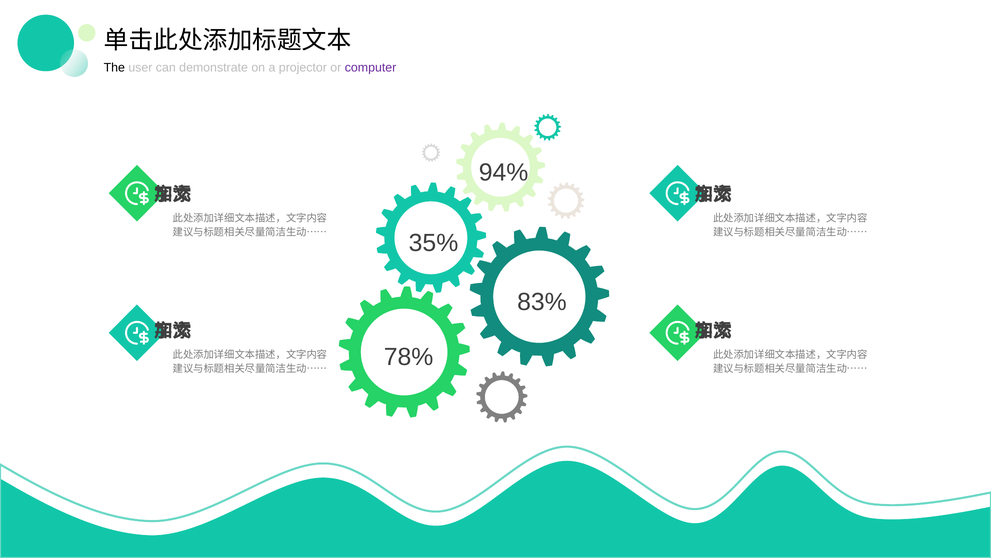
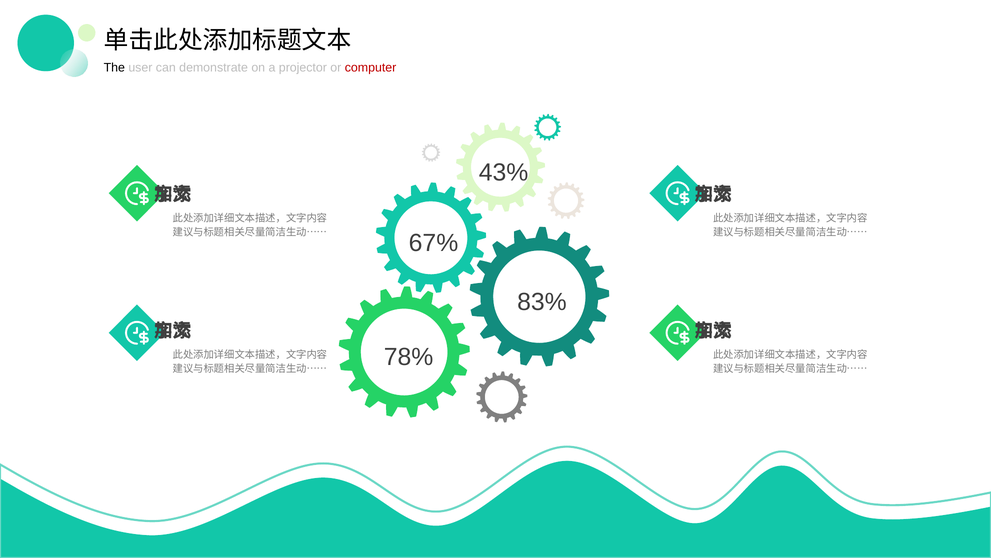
computer colour: purple -> red
94%: 94% -> 43%
35%: 35% -> 67%
